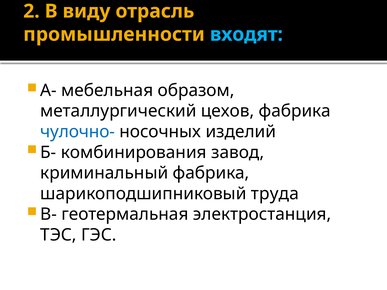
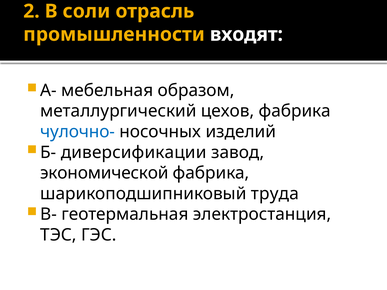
виду: виду -> соли
входят colour: light blue -> white
комбинирования: комбинирования -> диверсификации
криминальный: криминальный -> экономической
